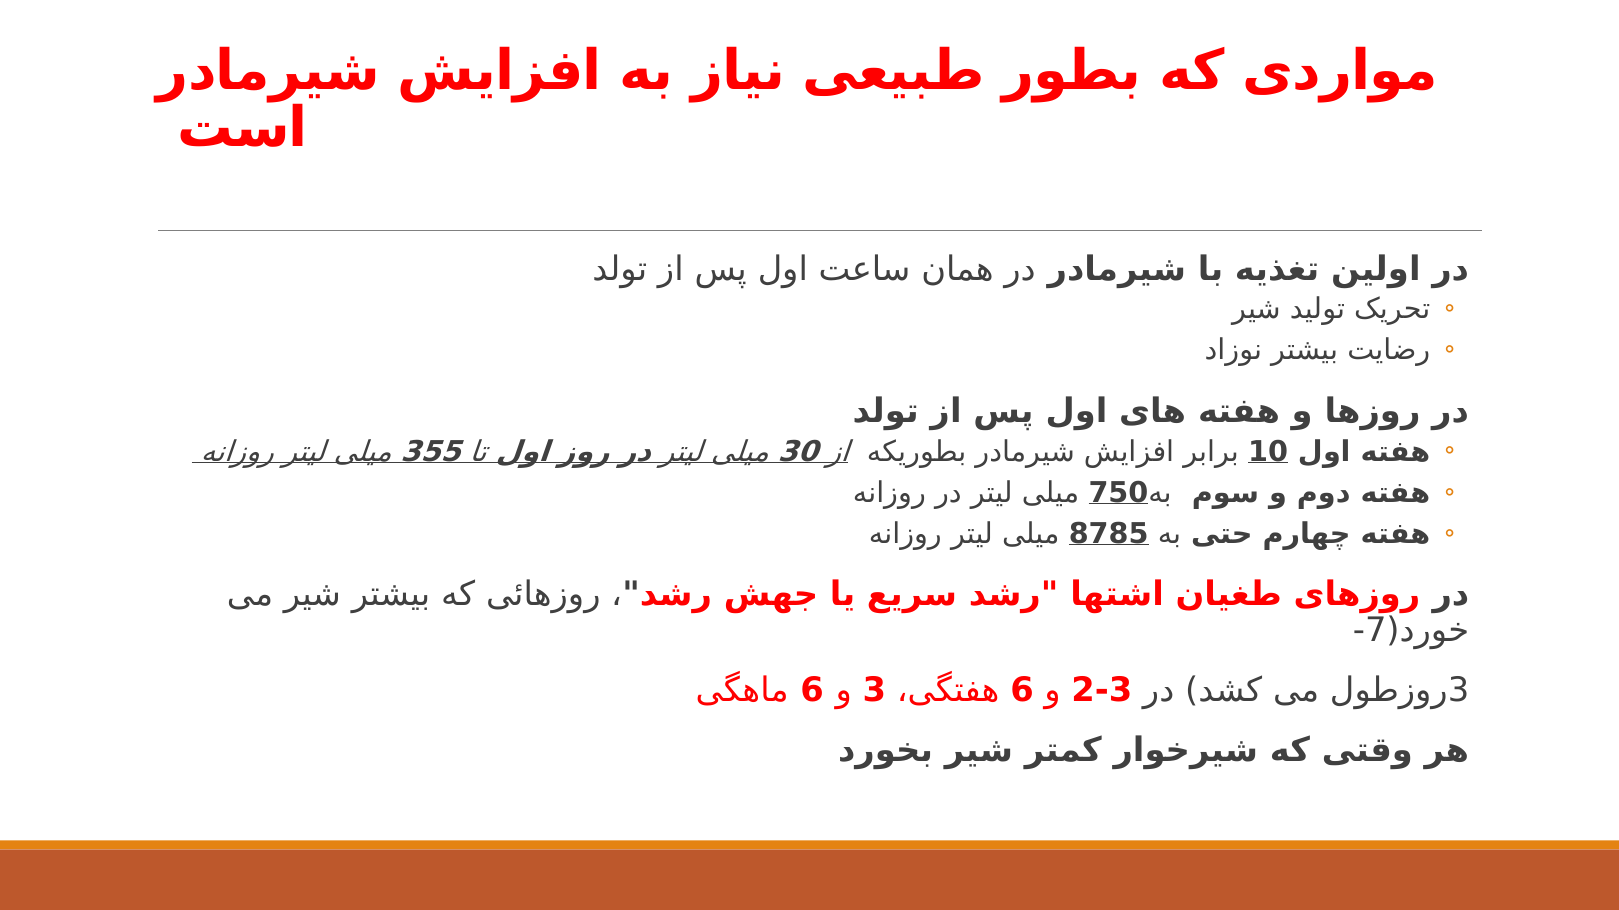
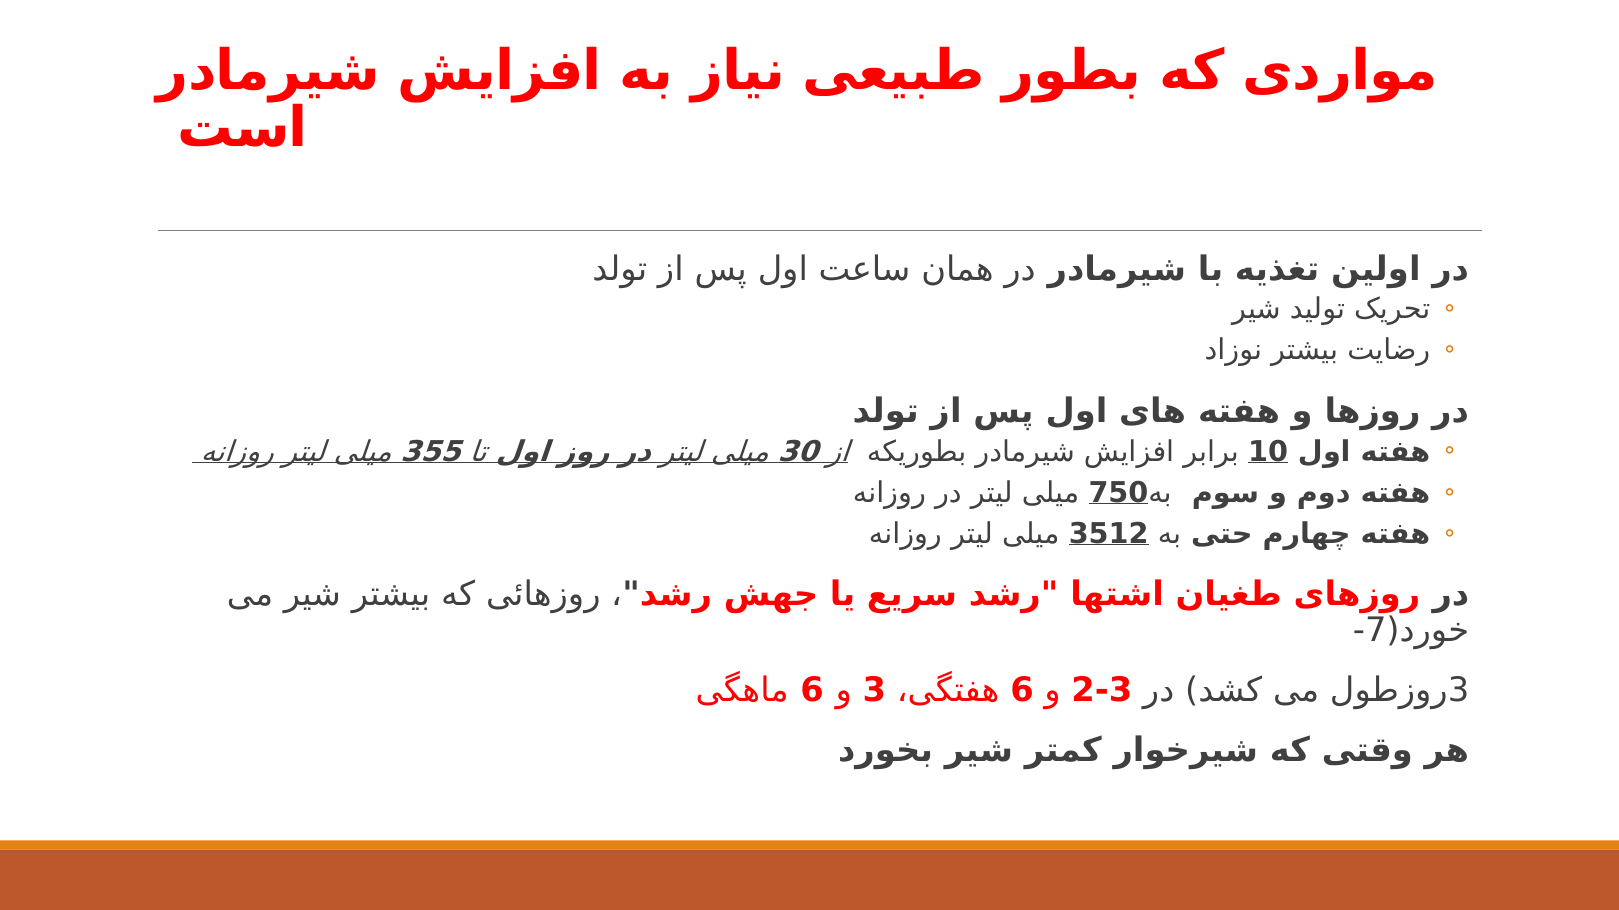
8785: 8785 -> 3512
